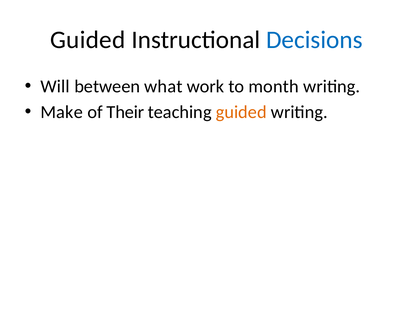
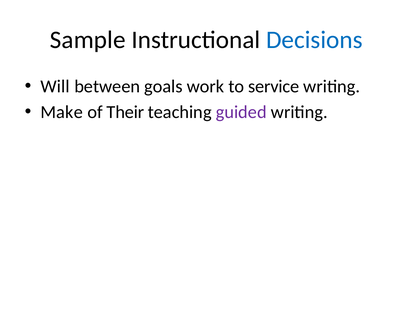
Guided at (88, 40): Guided -> Sample
what: what -> goals
month: month -> service
guided at (241, 112) colour: orange -> purple
